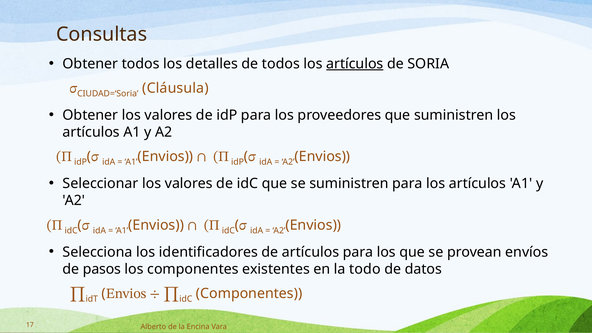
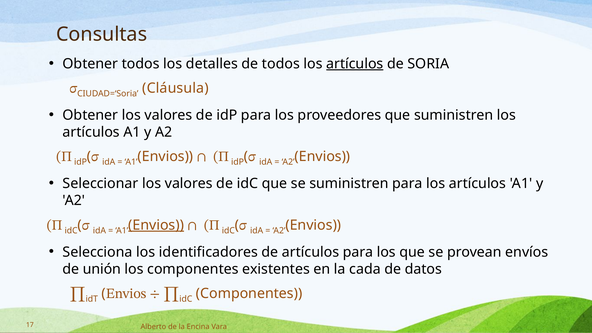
Envios at (156, 225) underline: none -> present
pasos: pasos -> unión
todo: todo -> cada
